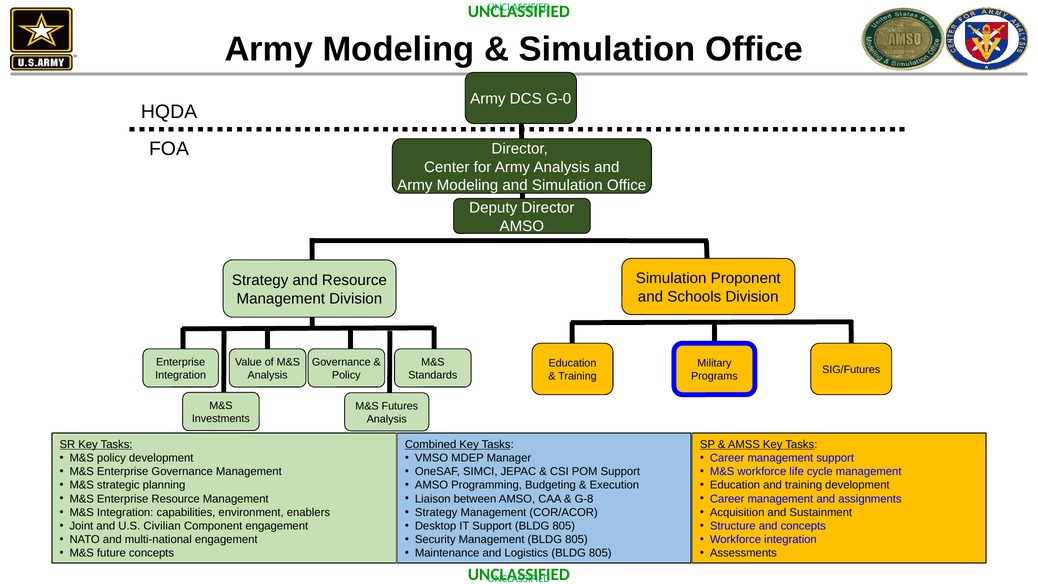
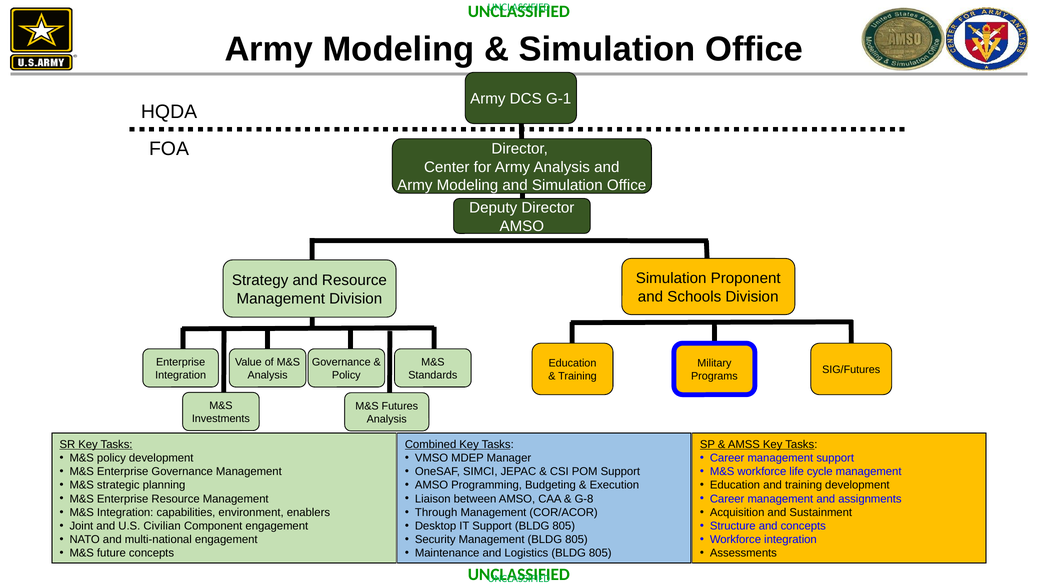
G-0: G-0 -> G-1
Strategy at (436, 512): Strategy -> Through
